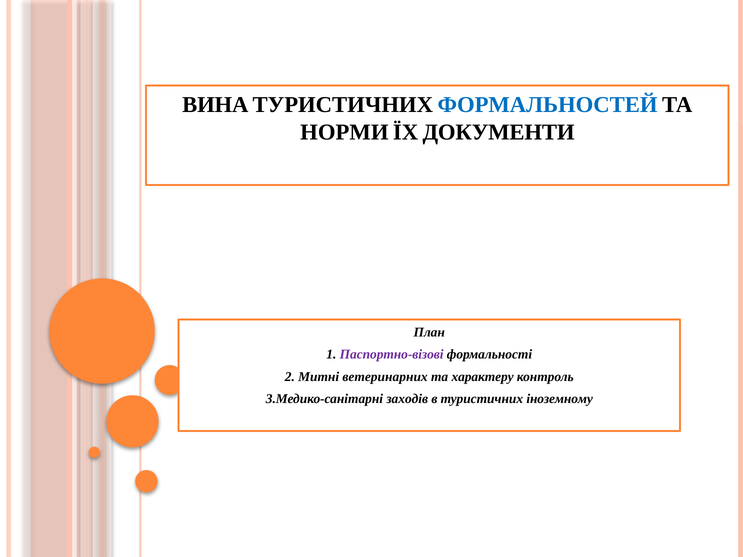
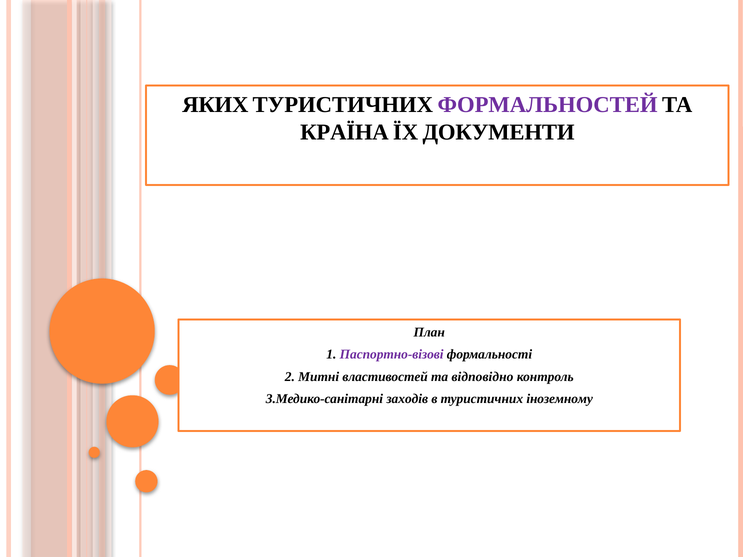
ВИНА: ВИНА -> ЯКИХ
ФОРМАЛЬНОСТЕЙ colour: blue -> purple
НОРМИ: НОРМИ -> КРАЇНА
ветеринарних: ветеринарних -> властивостей
характеру: характеру -> відповідно
